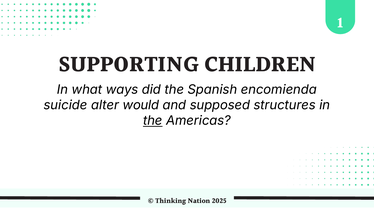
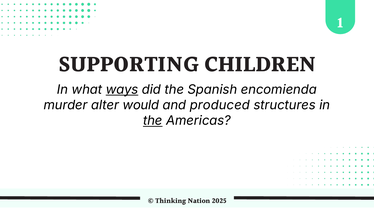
ways underline: none -> present
suicide: suicide -> murder
supposed: supposed -> produced
